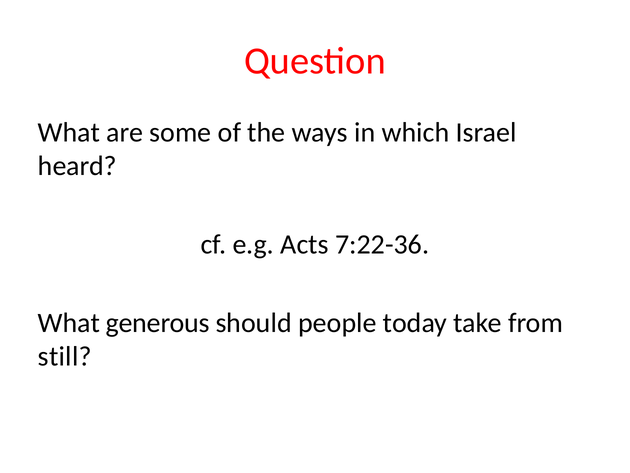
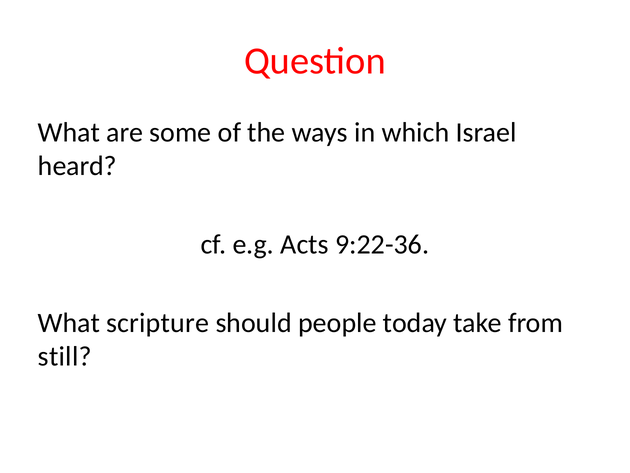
7:22-36: 7:22-36 -> 9:22-36
generous: generous -> scripture
